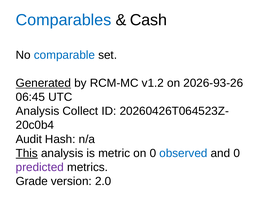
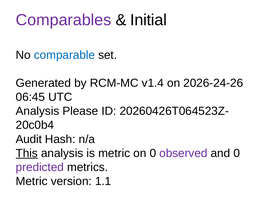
Comparables colour: blue -> purple
Cash: Cash -> Initial
Generated underline: present -> none
v1.2: v1.2 -> v1.4
2026-93-26: 2026-93-26 -> 2026-24-26
Collect: Collect -> Please
observed colour: blue -> purple
Grade at (32, 181): Grade -> Metric
2.0: 2.0 -> 1.1
